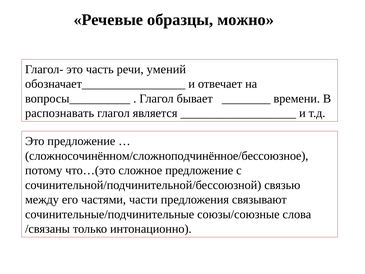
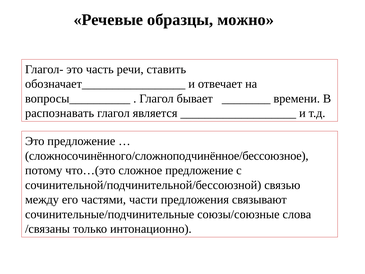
умений: умений -> ставить
сложносочинённом/сложноподчинённое/бессоюзное: сложносочинённом/сложноподчинённое/бессоюзное -> сложносочинённого/сложноподчинённое/бессоюзное
